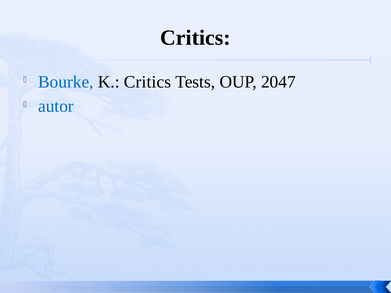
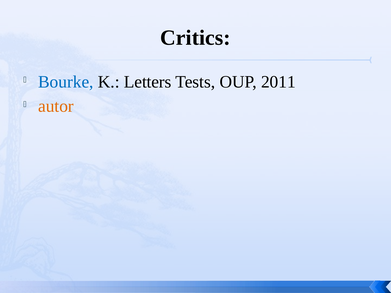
K Critics: Critics -> Letters
2047: 2047 -> 2011
autor colour: blue -> orange
